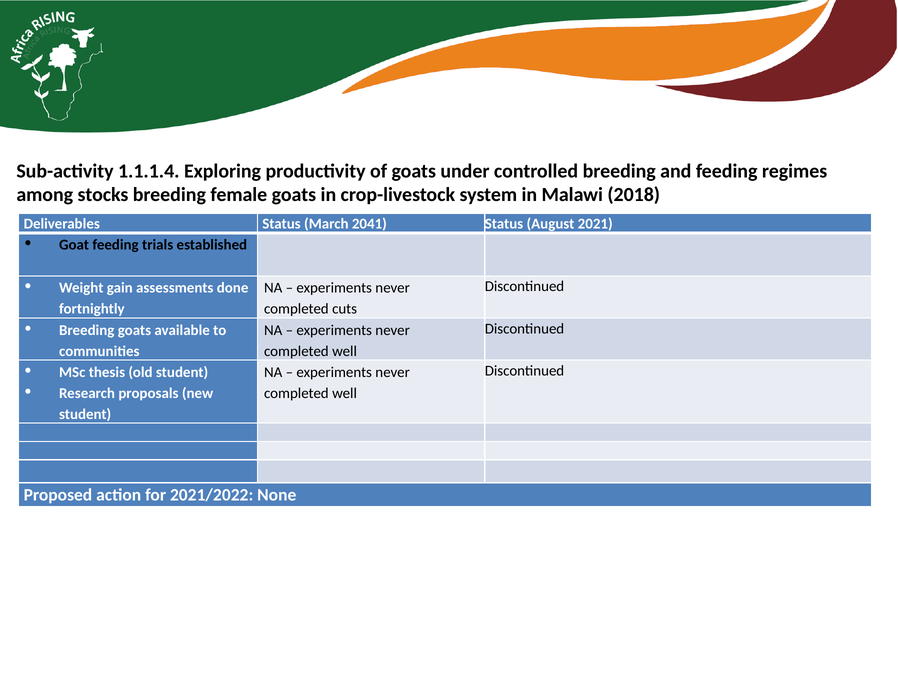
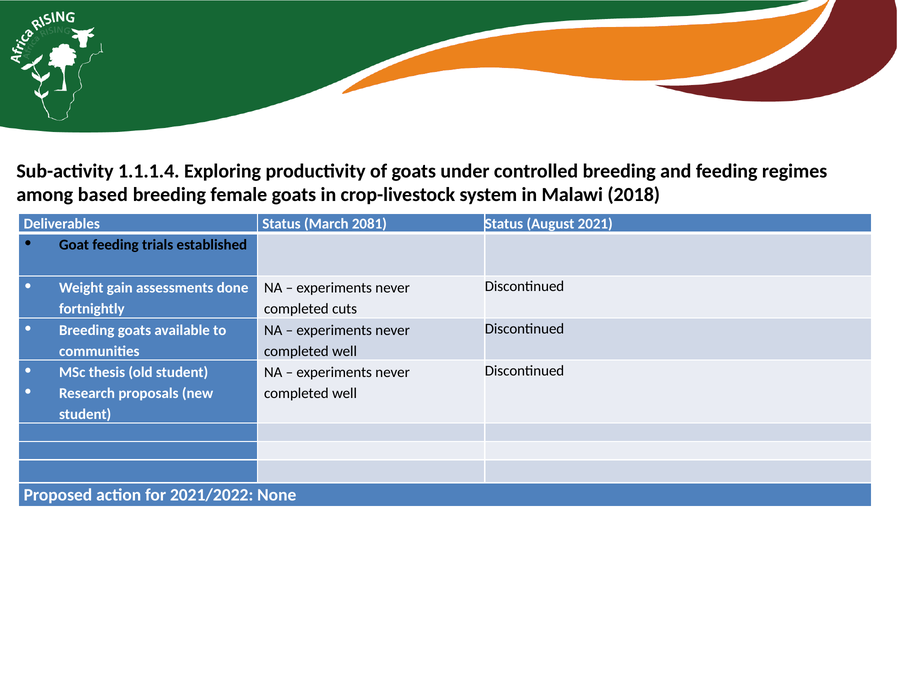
stocks: stocks -> based
2041: 2041 -> 2081
